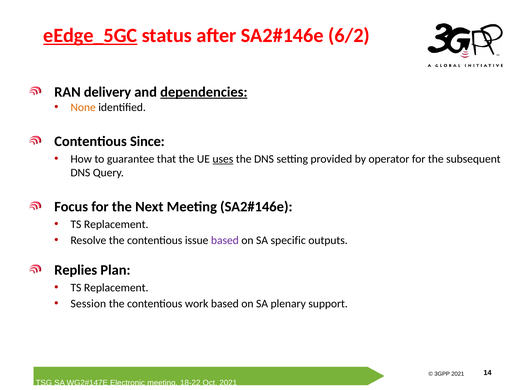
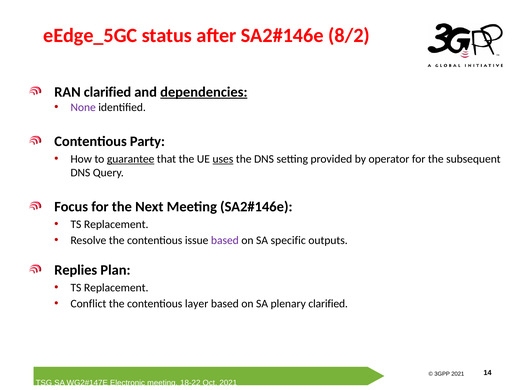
eEdge_5GC underline: present -> none
6/2: 6/2 -> 8/2
RAN delivery: delivery -> clarified
None colour: orange -> purple
Since: Since -> Party
guarantee underline: none -> present
Session: Session -> Conflict
work: work -> layer
plenary support: support -> clarified
